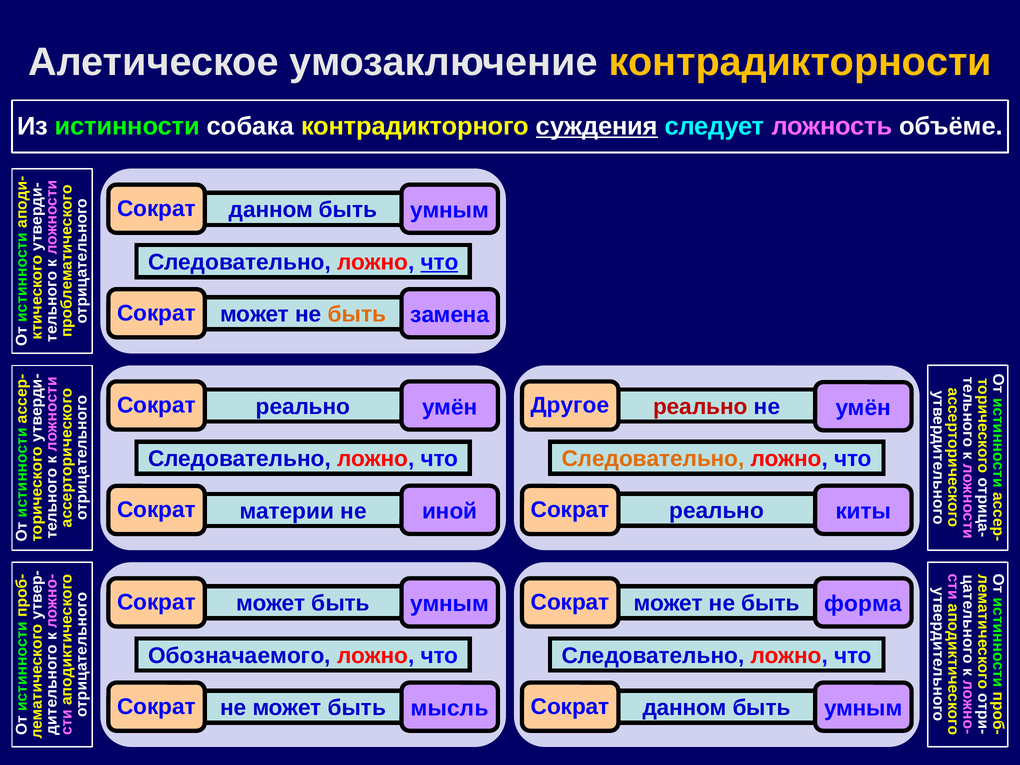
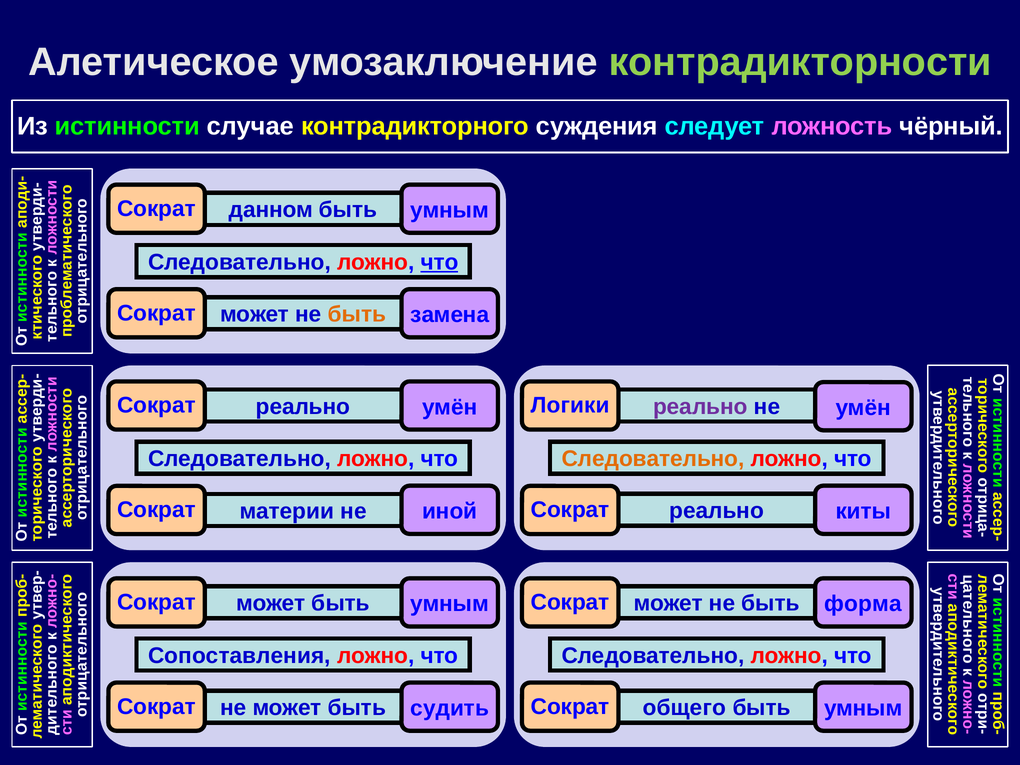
контрадикторности colour: yellow -> light green
собака: собака -> случае
суждения underline: present -> none
объёме: объёме -> чёрный
Другое: Другое -> Логики
реально at (700, 407) colour: red -> purple
Обозначаемого: Обозначаемого -> Сопоставления
мысль: мысль -> судить
данном at (685, 708): данном -> общего
